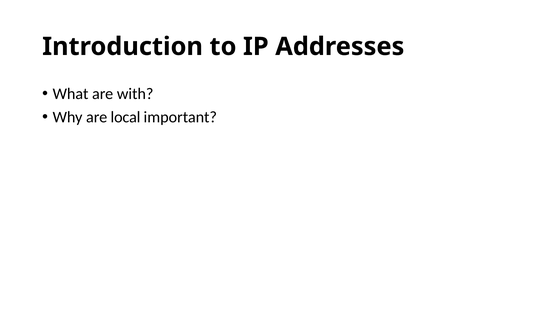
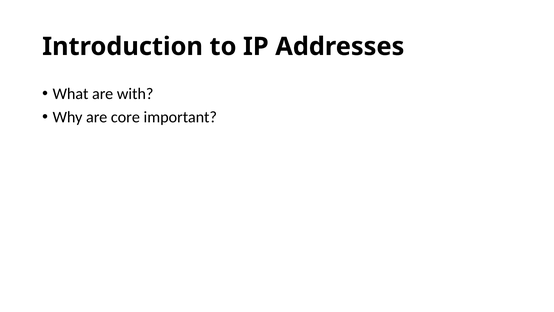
local: local -> core
